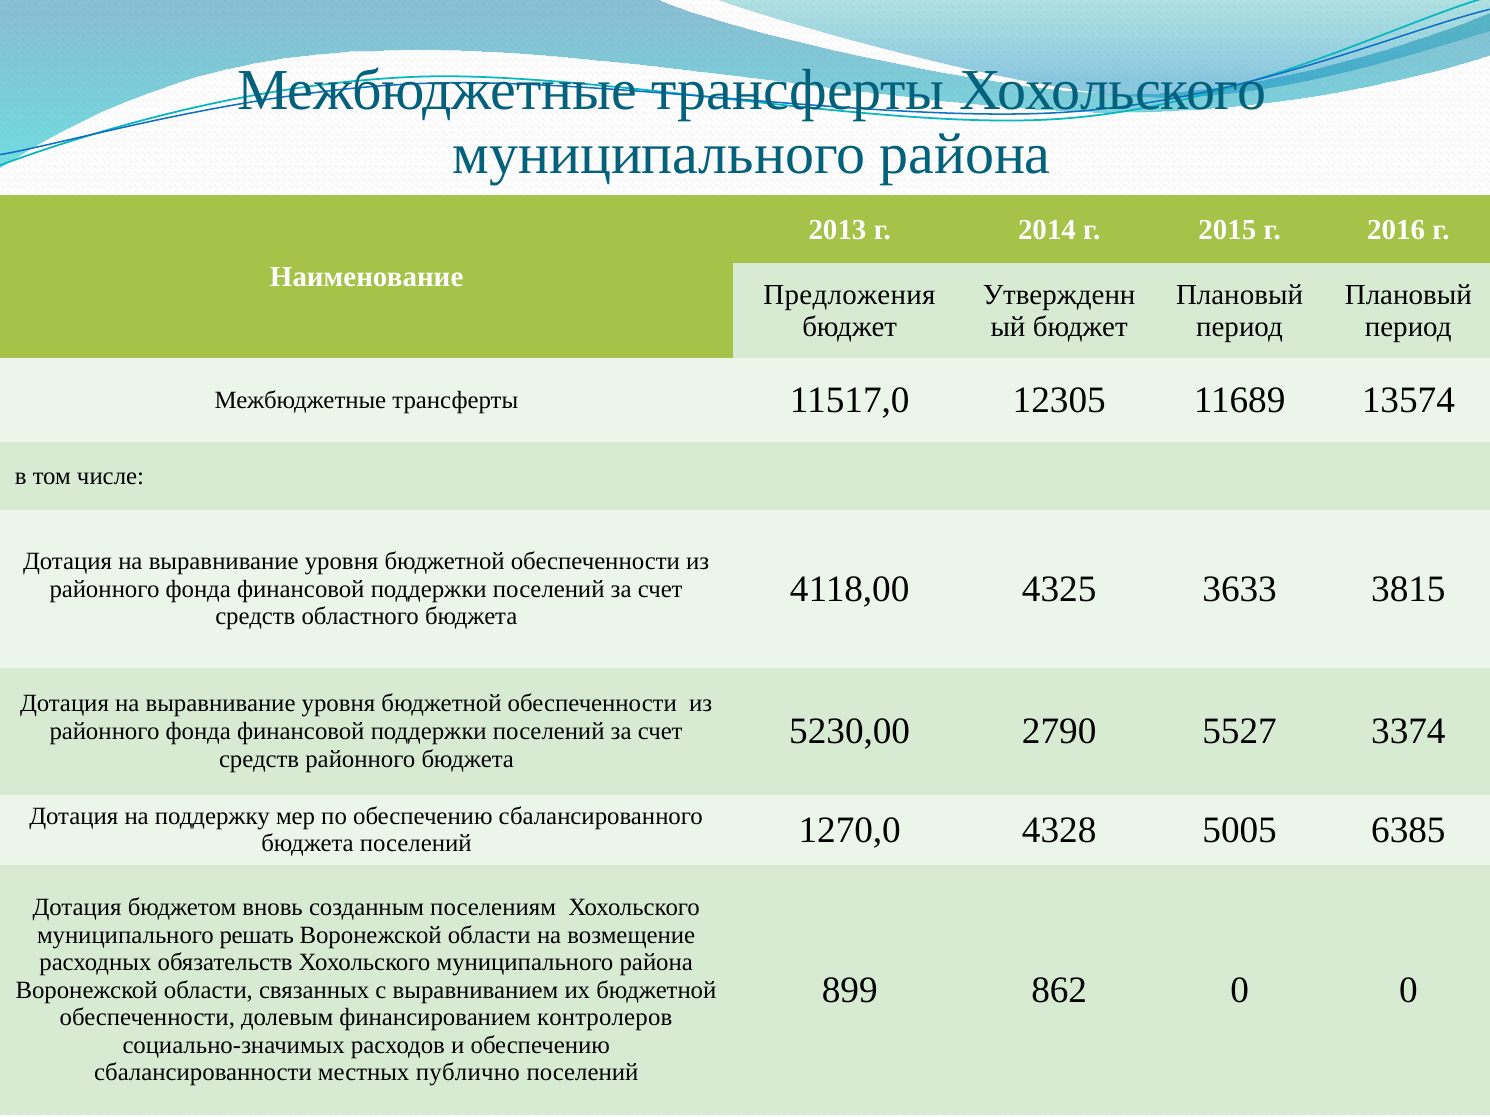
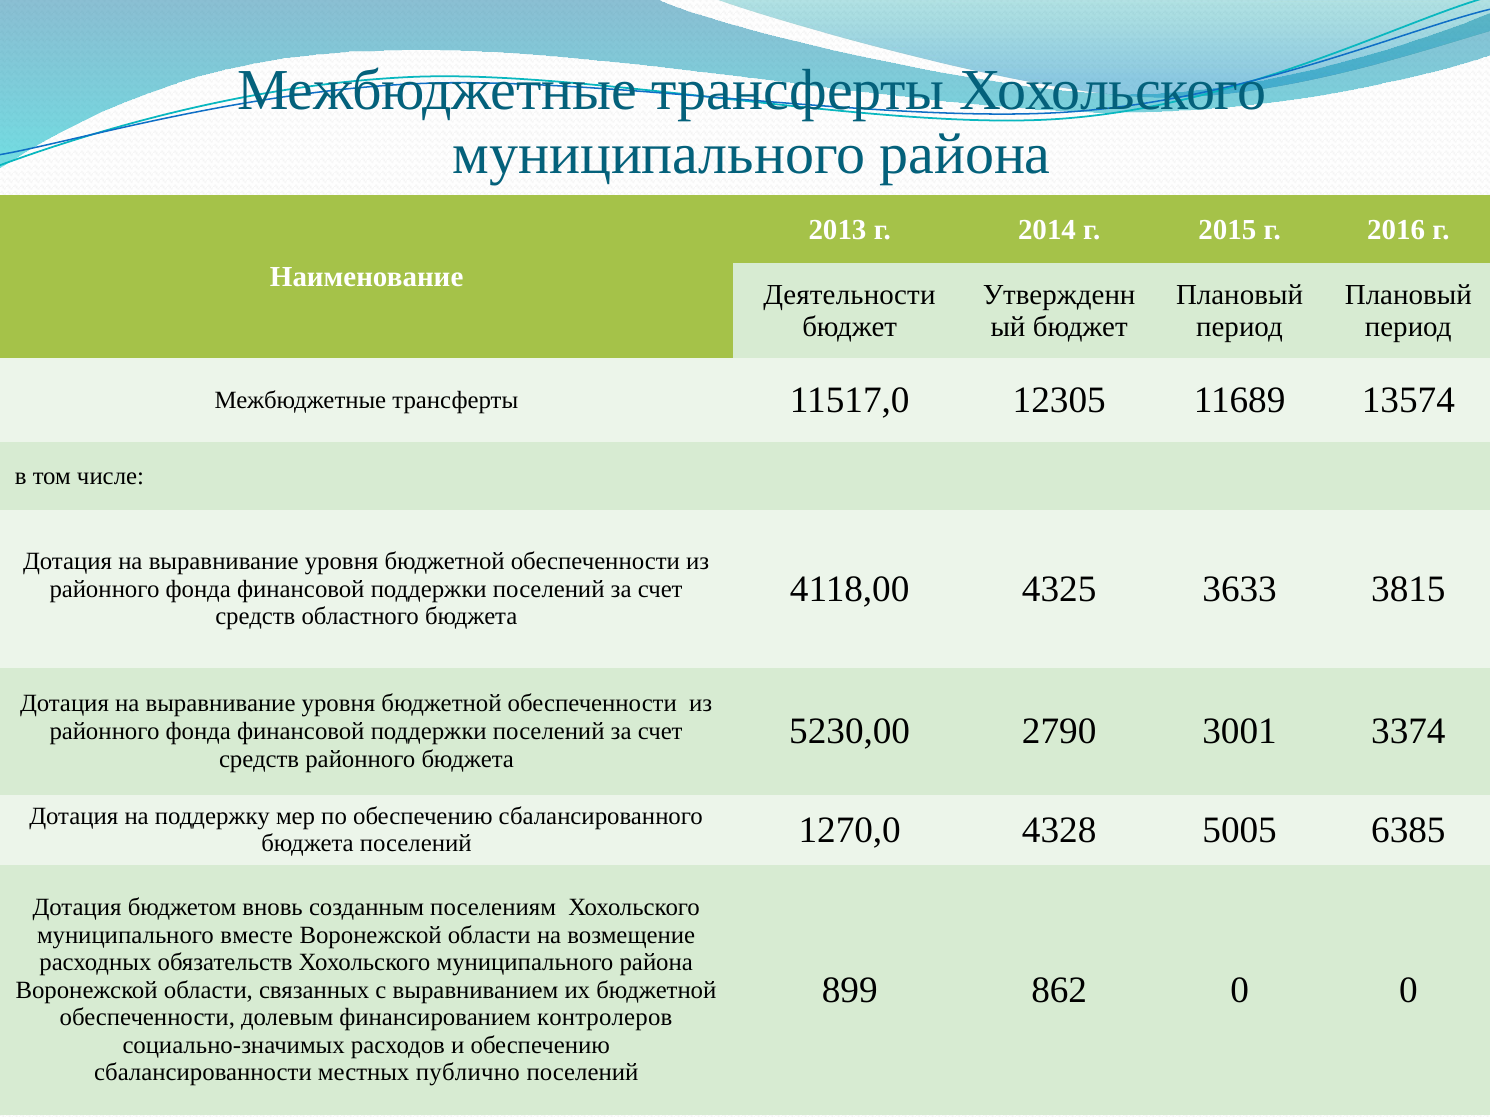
Предложения: Предложения -> Деятельности
5527: 5527 -> 3001
решать: решать -> вместе
